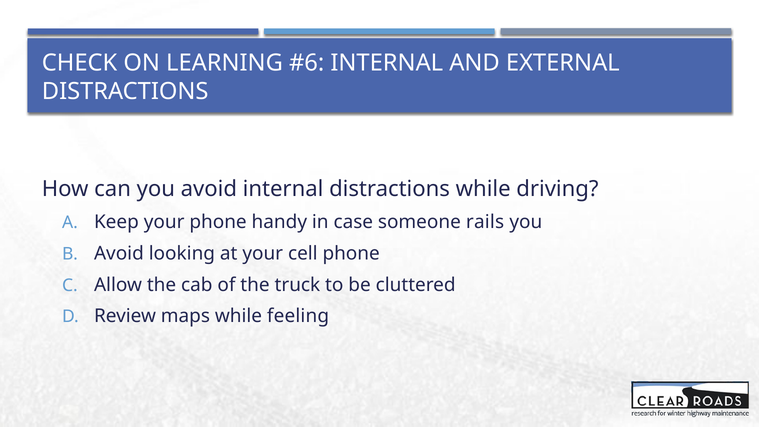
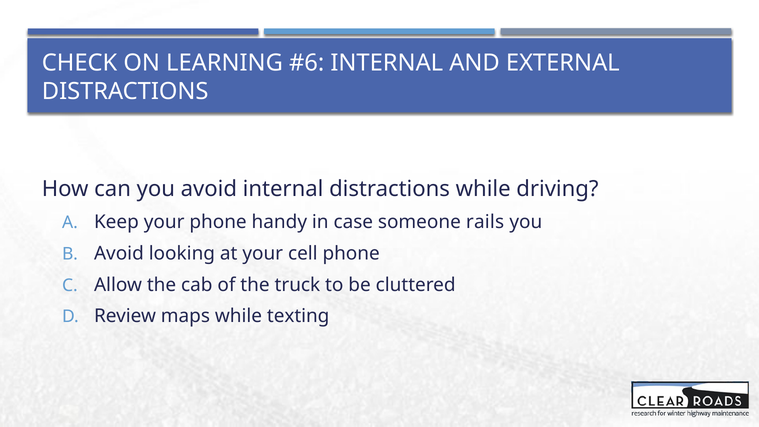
feeling: feeling -> texting
